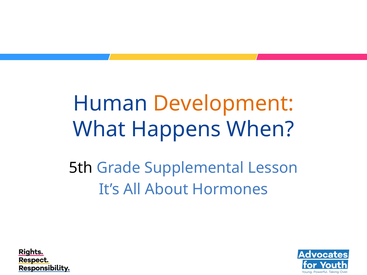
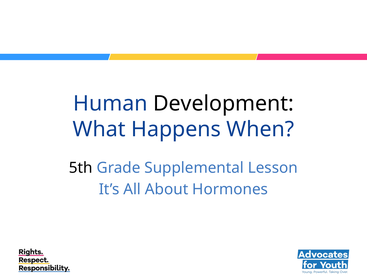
Development colour: orange -> black
